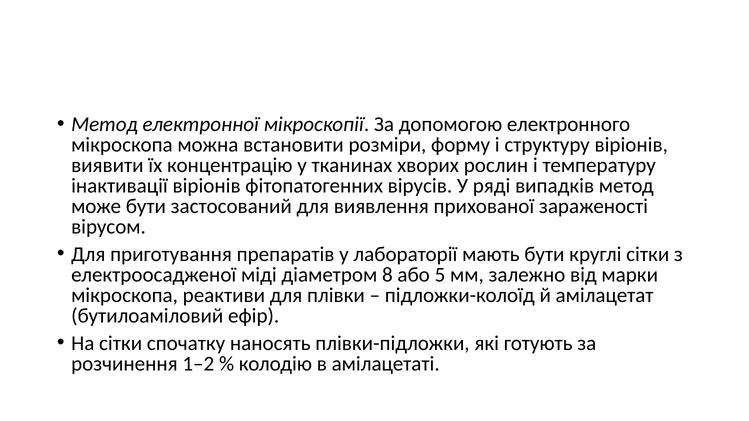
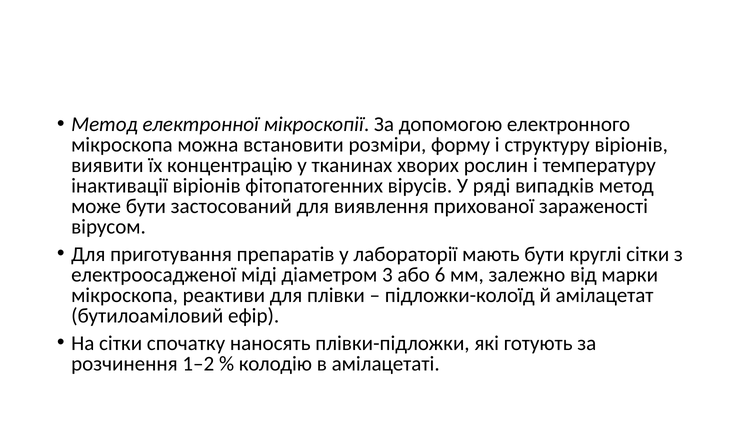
8: 8 -> 3
5: 5 -> 6
